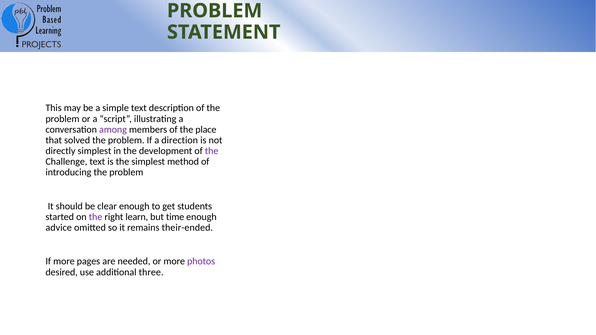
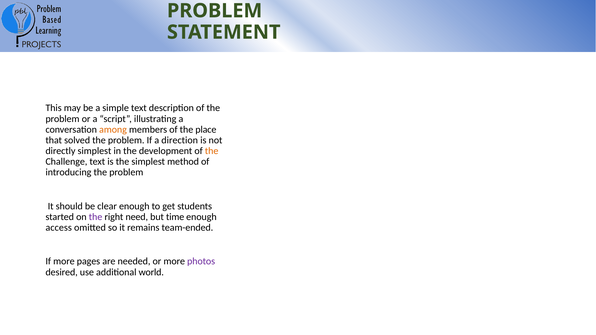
among colour: purple -> orange
the at (212, 151) colour: purple -> orange
learn: learn -> need
advice: advice -> access
their-ended: their-ended -> team-ended
three: three -> world
